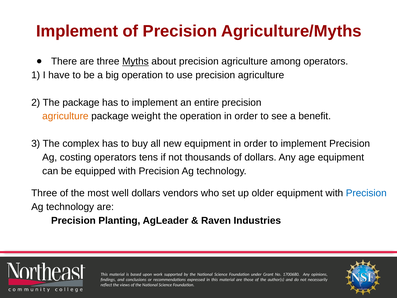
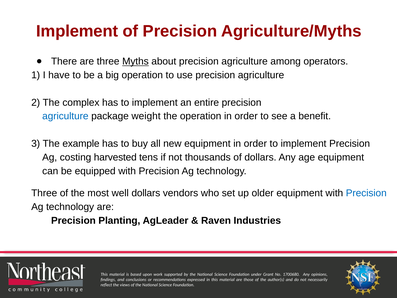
The package: package -> complex
agriculture at (65, 116) colour: orange -> blue
complex: complex -> example
costing operators: operators -> harvested
